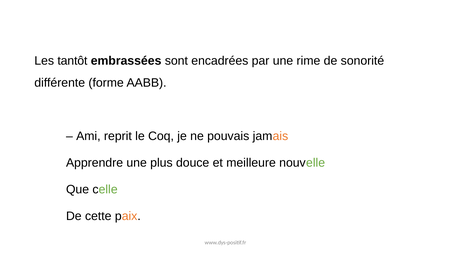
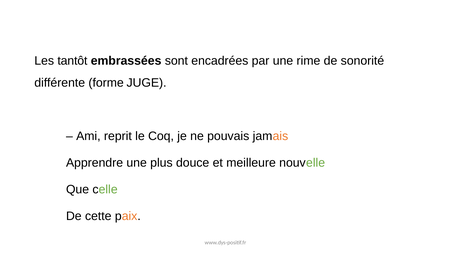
AABB: AABB -> JUGE
